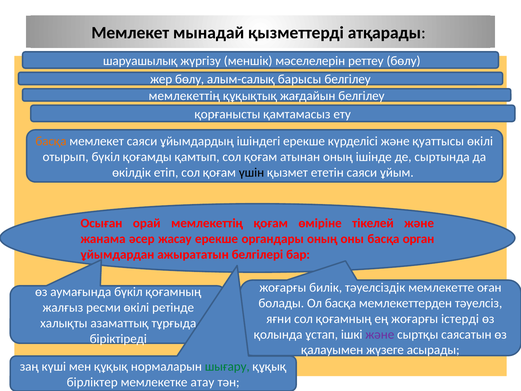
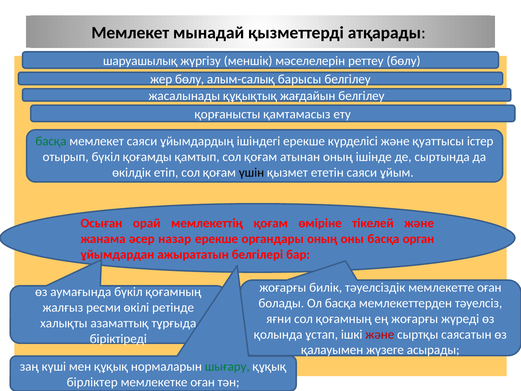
мемлекеттің at (184, 96): мемлекеттің -> жасалынады
басқа at (51, 141) colour: orange -> green
қуаттысы өкілі: өкілі -> істер
жасау: жасау -> назар
істерді: істерді -> жүреді
және at (380, 334) colour: purple -> red
мемлекетке атау: атау -> оған
